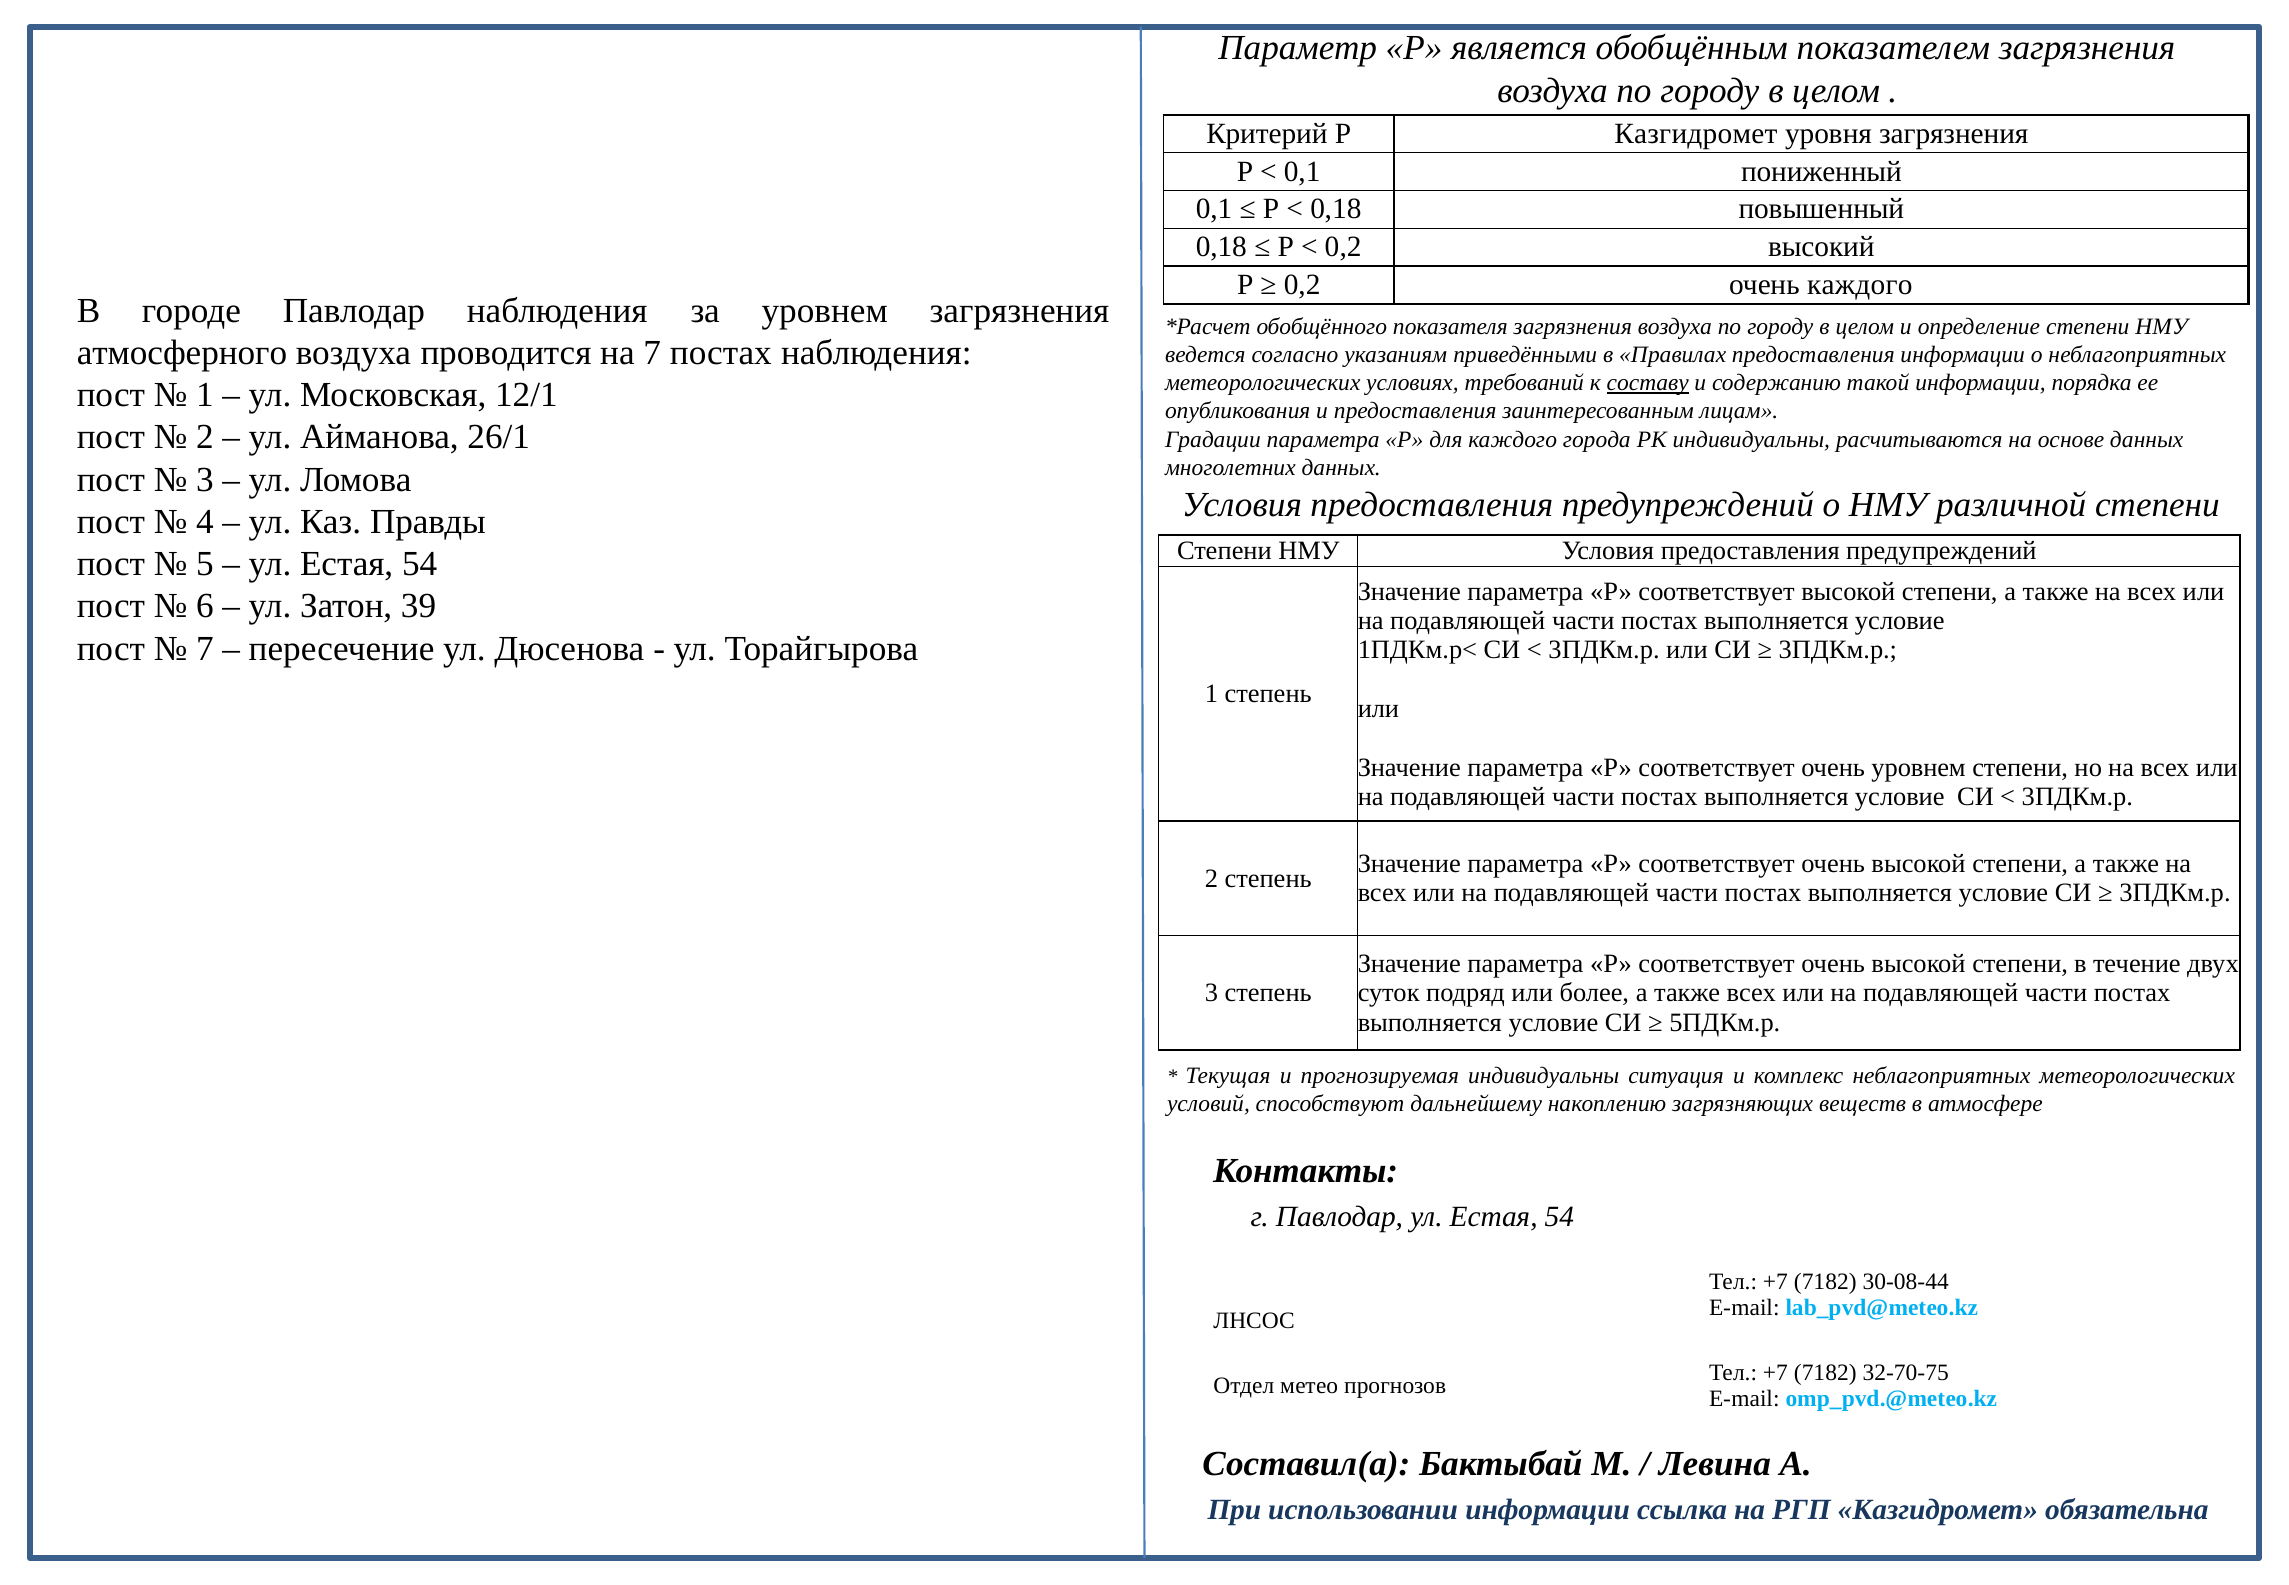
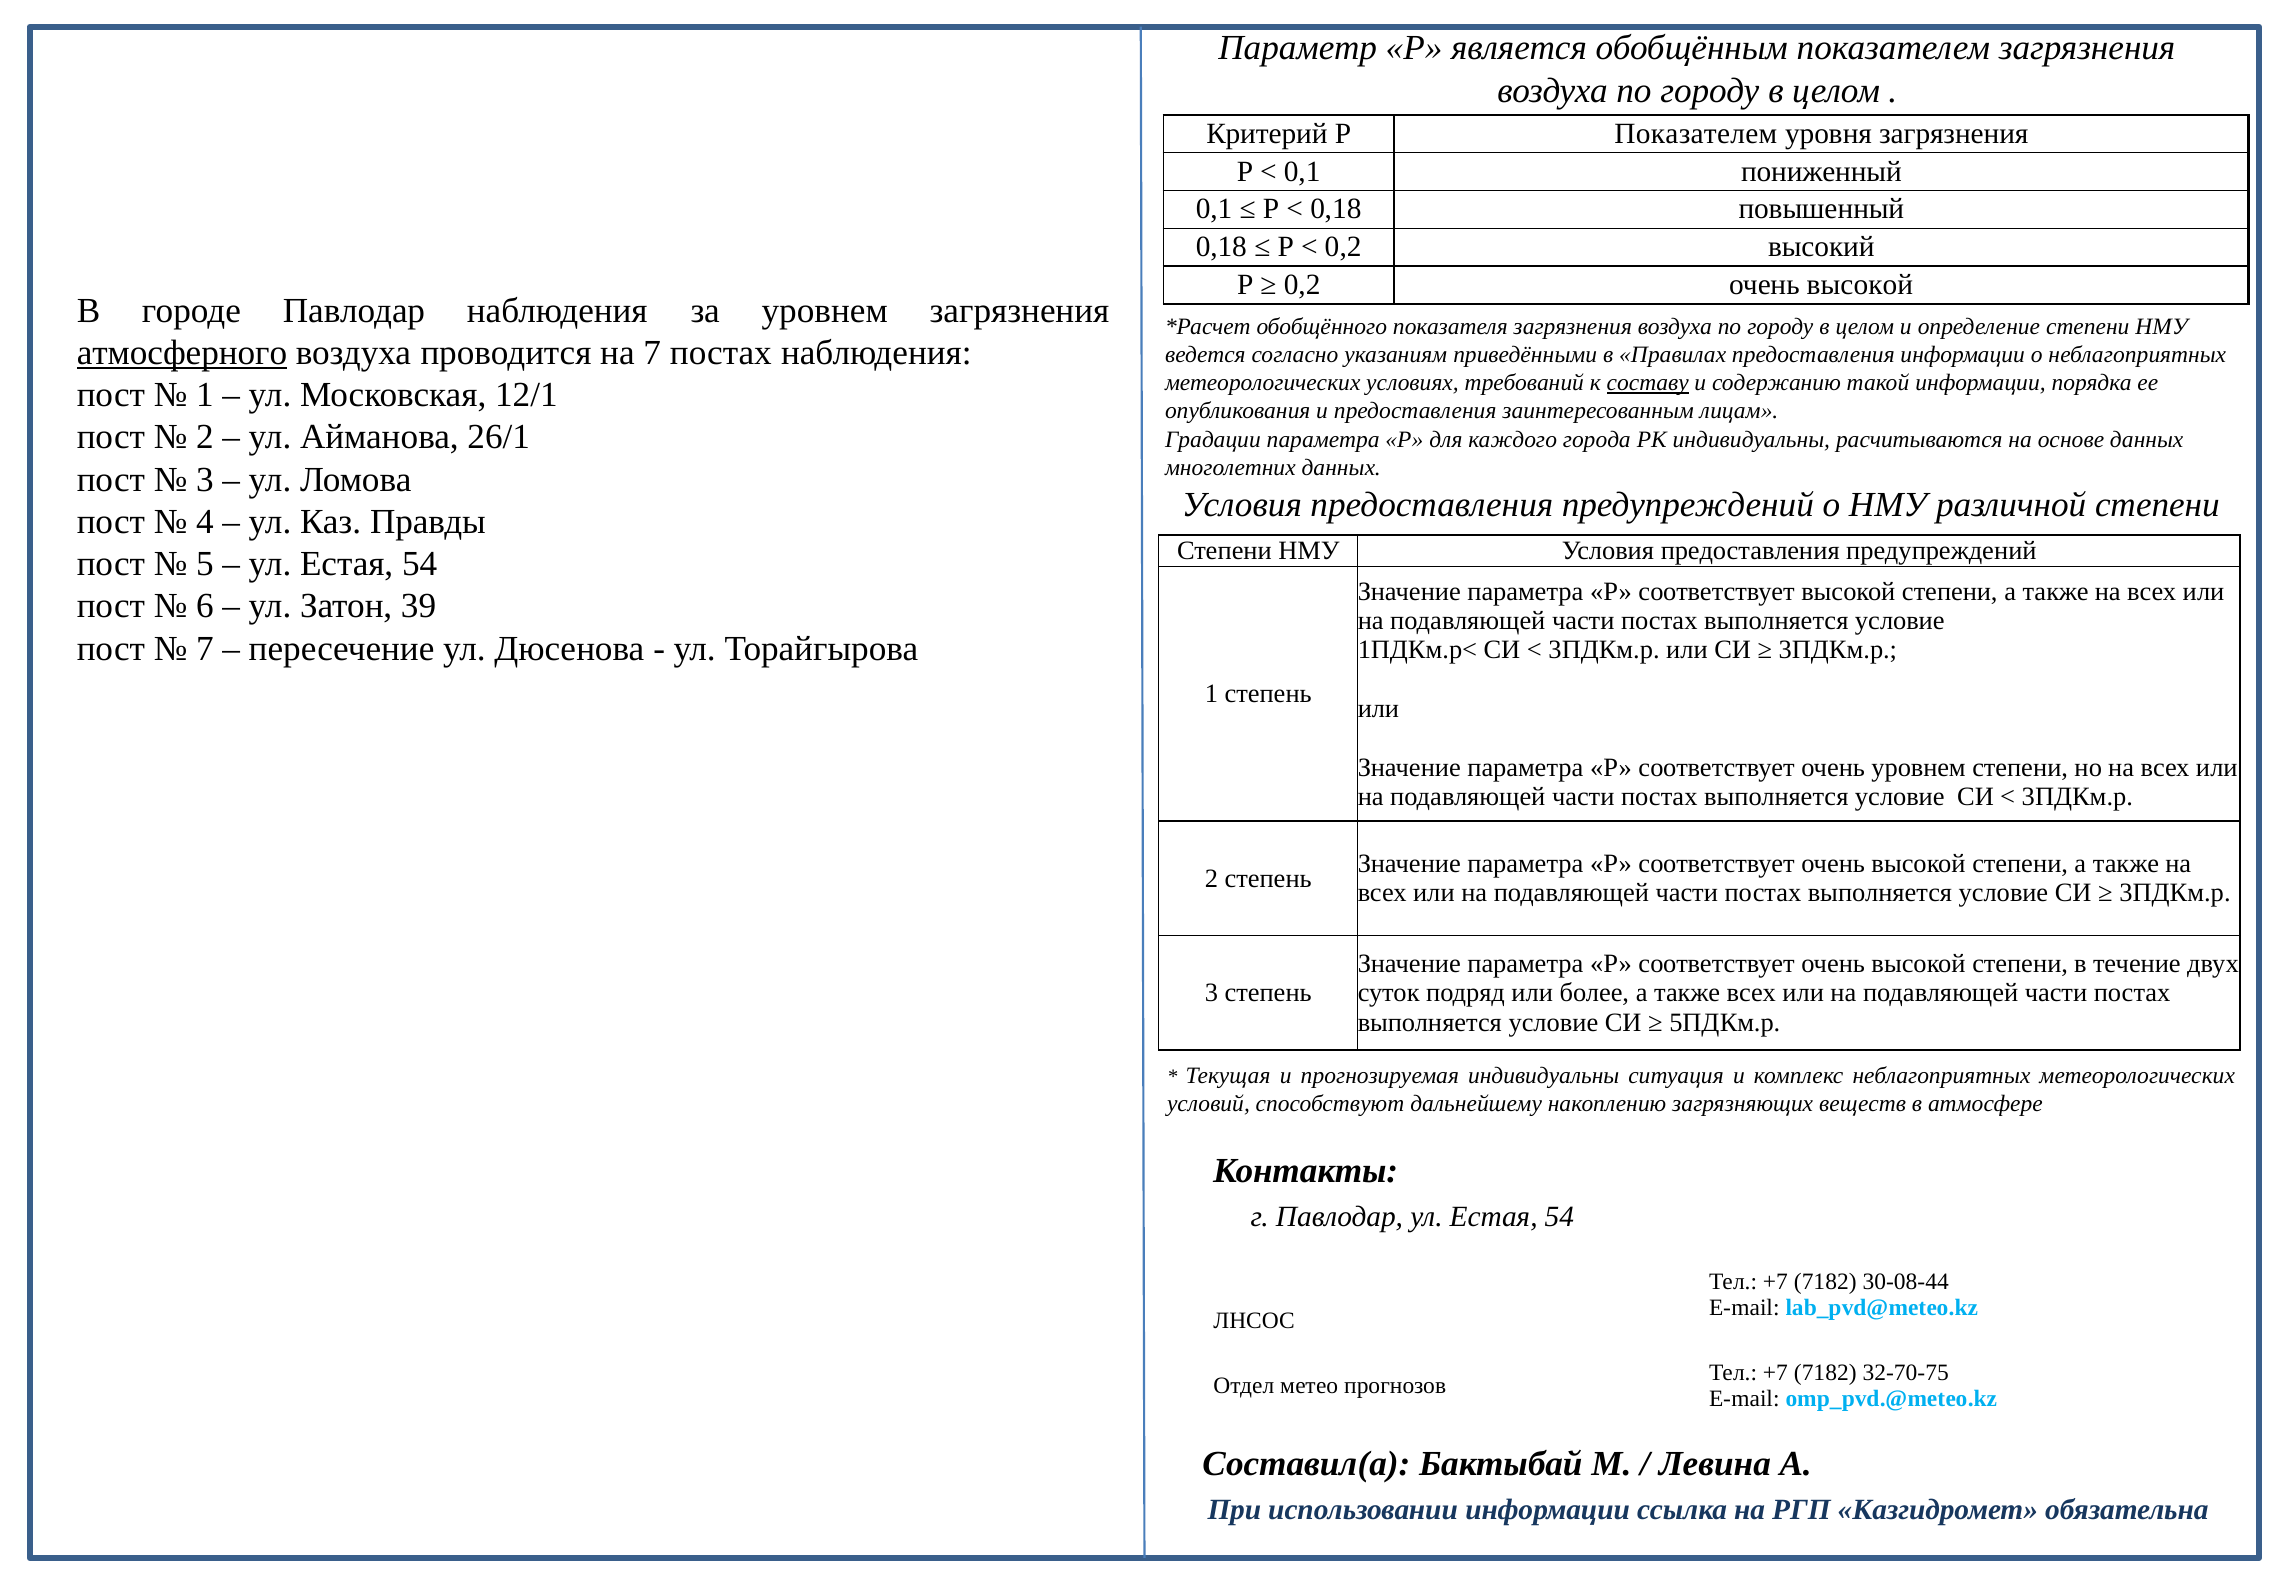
Р Казгидромет: Казгидромет -> Показателем
0,2 очень каждого: каждого -> высокой
атмосферного underline: none -> present
